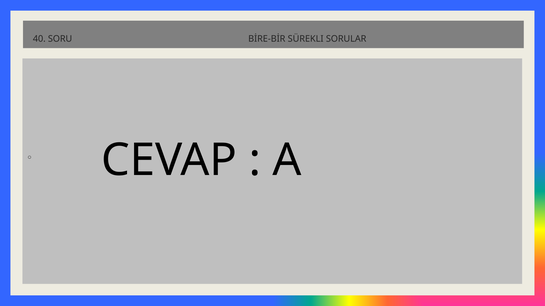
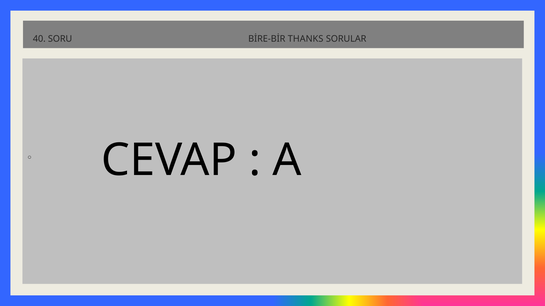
SÜREKLI: SÜREKLI -> THANKS
